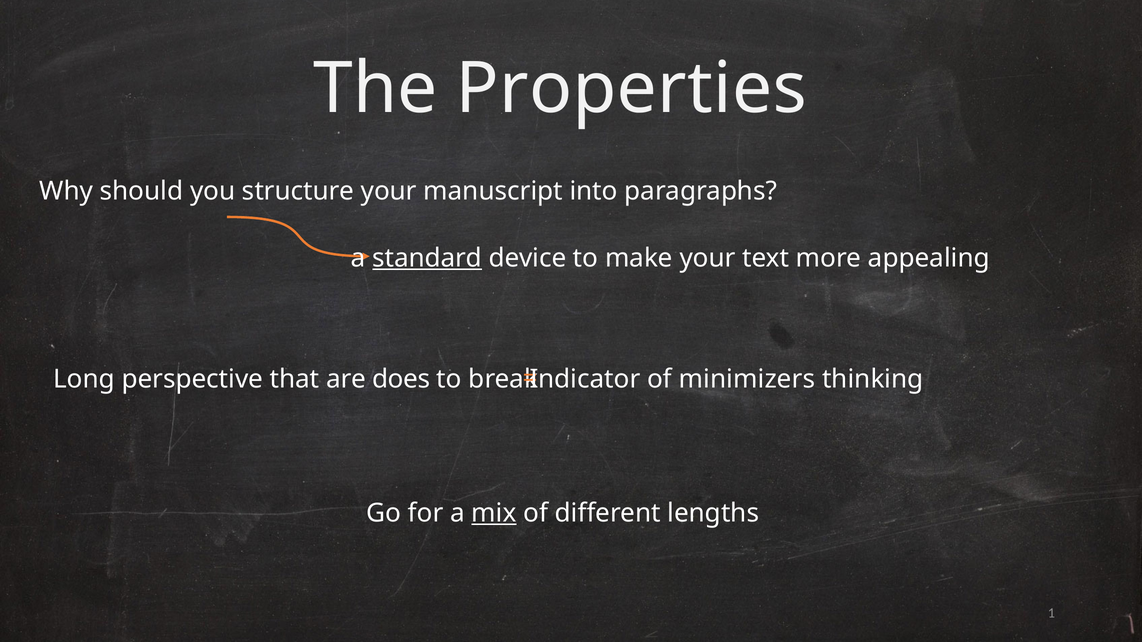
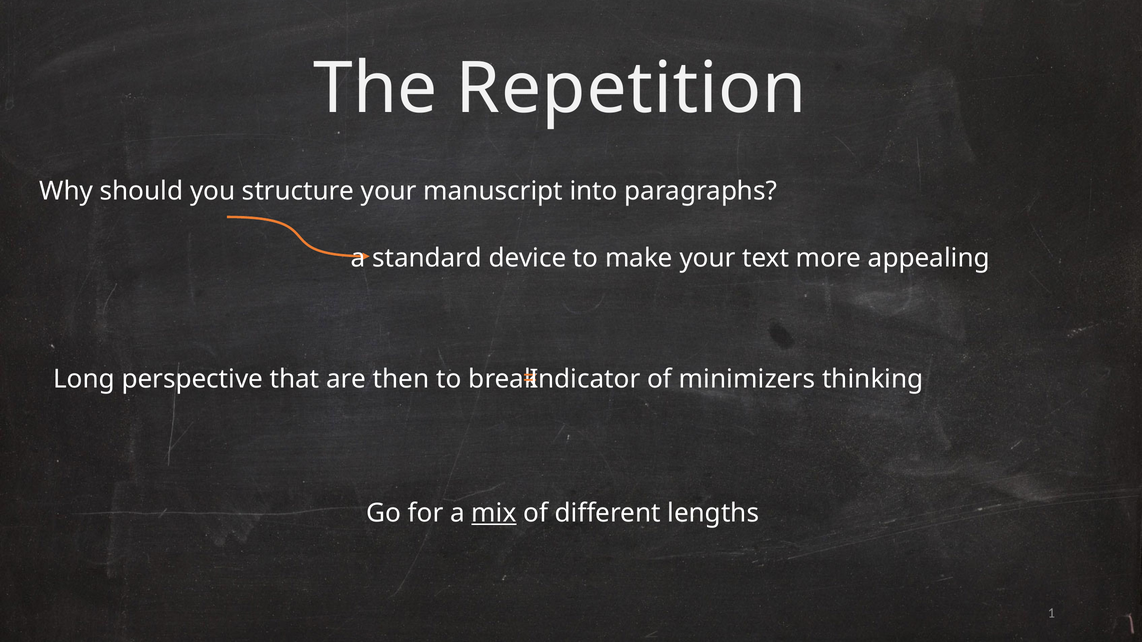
Properties: Properties -> Repetition
standard underline: present -> none
does: does -> then
